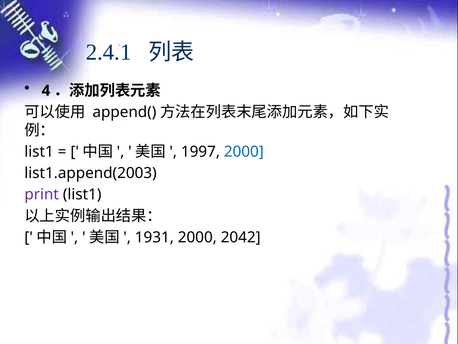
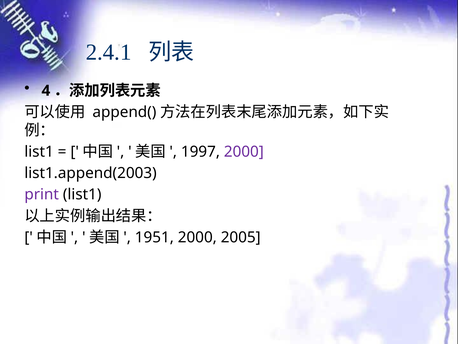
2000 at (244, 152) colour: blue -> purple
1931: 1931 -> 1951
2042: 2042 -> 2005
